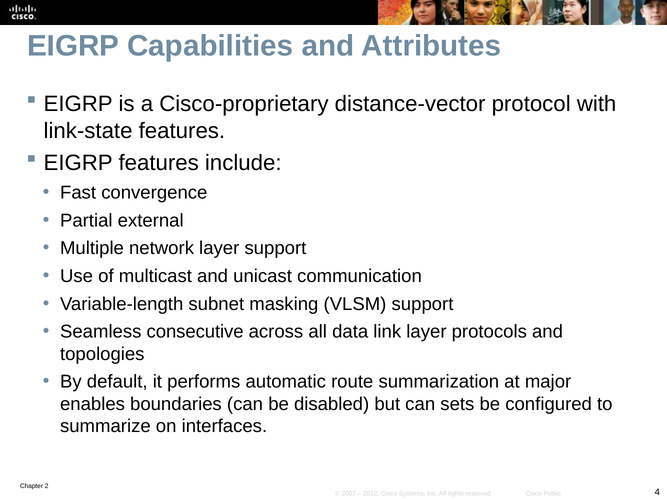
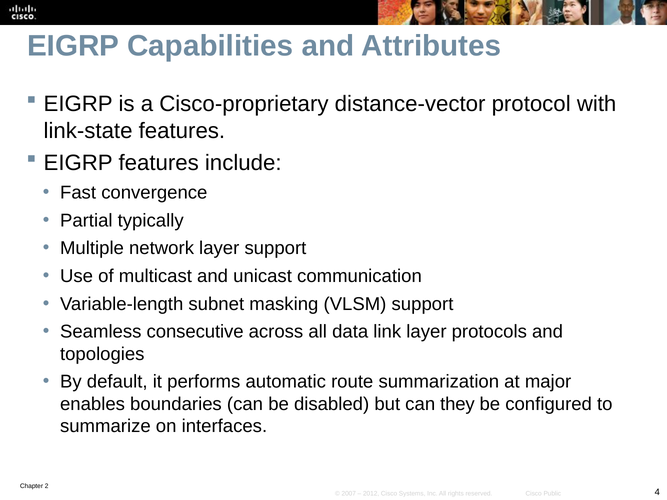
external: external -> typically
sets: sets -> they
